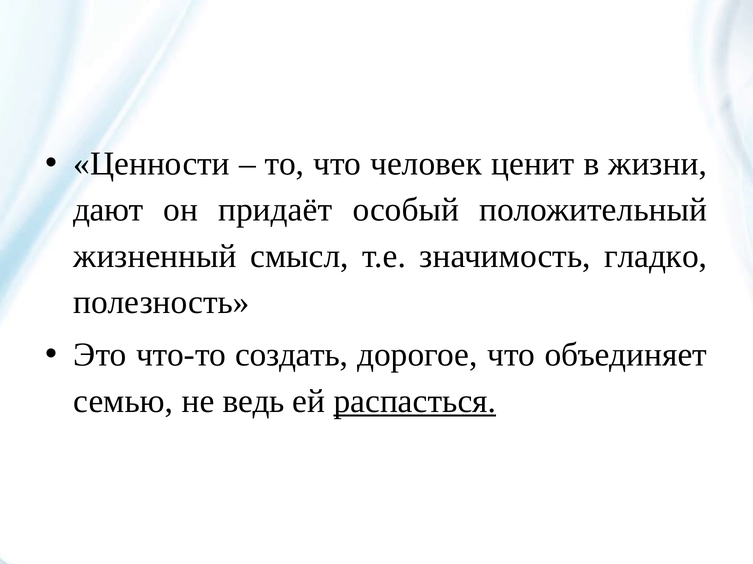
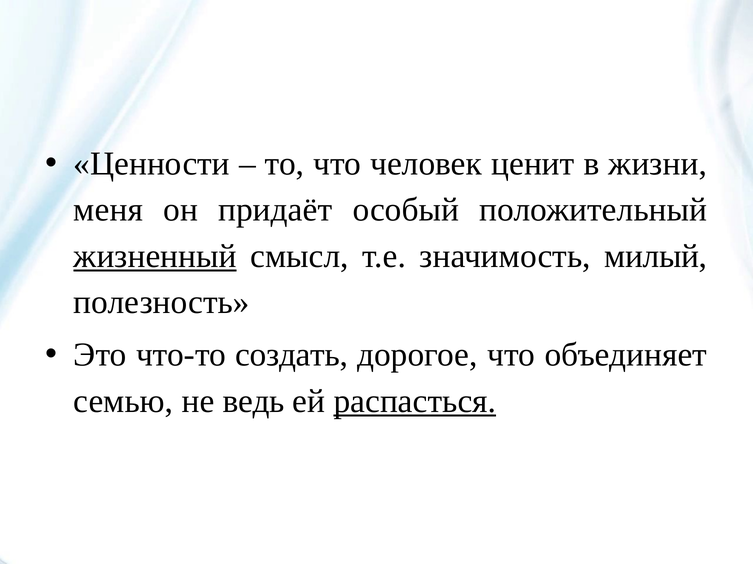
дают: дают -> меня
жизненный underline: none -> present
гладко: гладко -> милый
